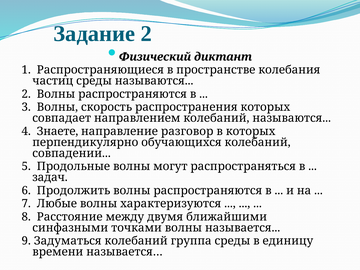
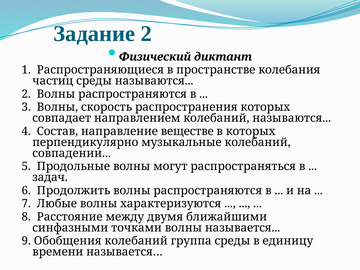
Знаете: Знаете -> Состав
разговор: разговор -> веществе
обучающихся: обучающихся -> музыкальные
Задуматься: Задуматься -> Обобщения
